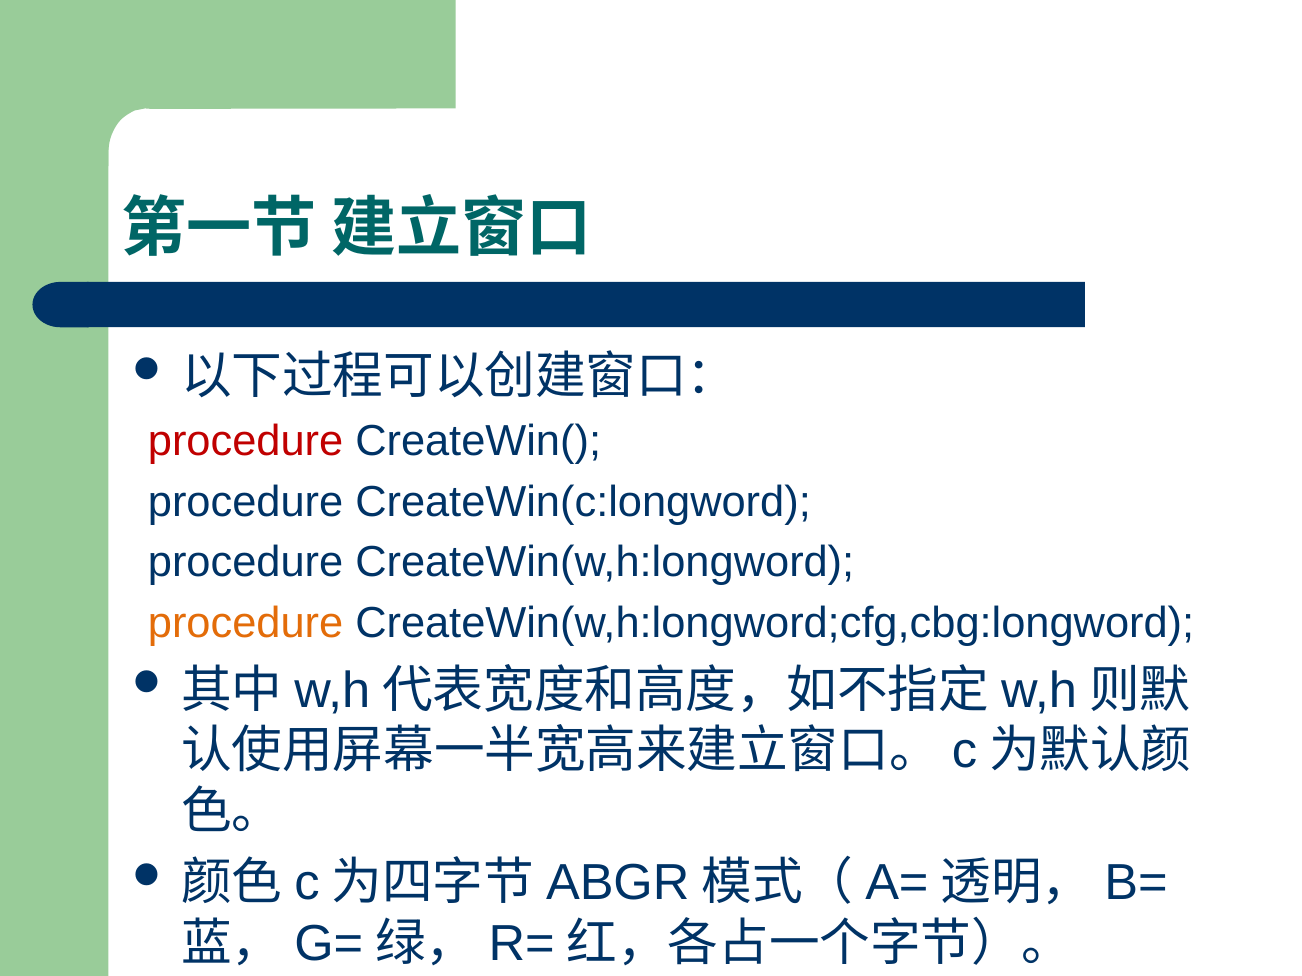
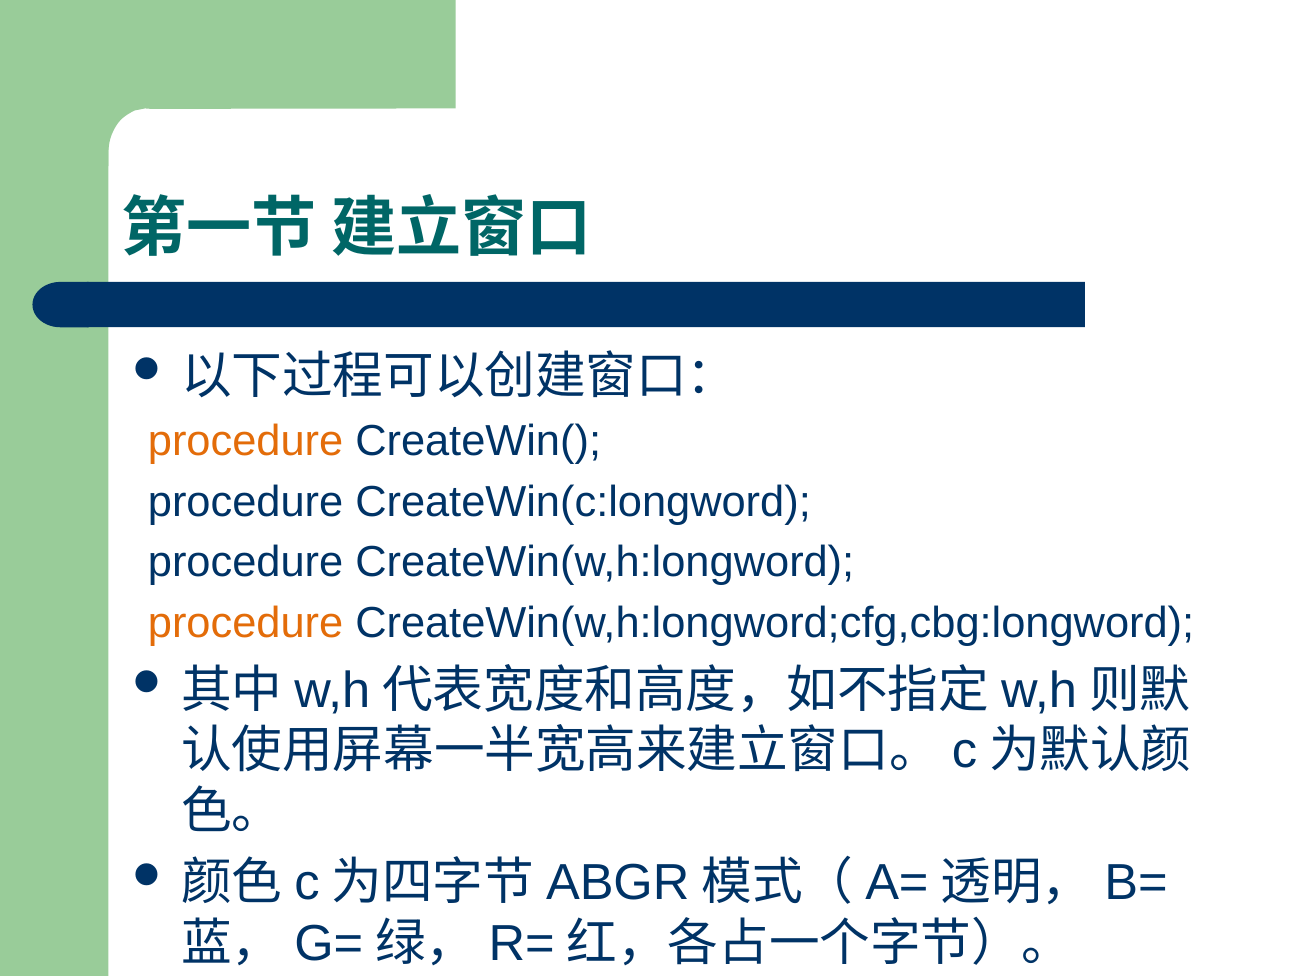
procedure at (246, 441) colour: red -> orange
